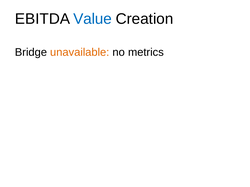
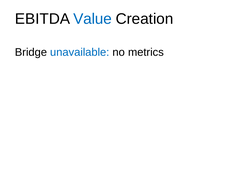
unavailable colour: orange -> blue
